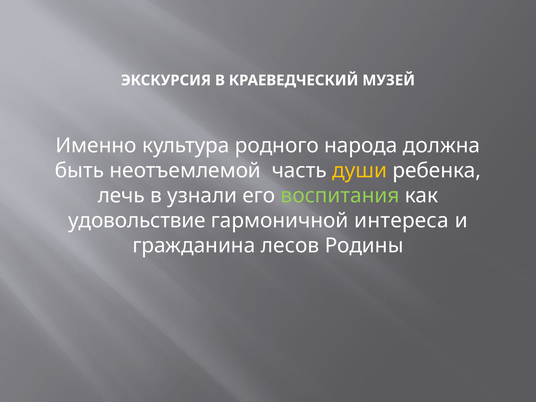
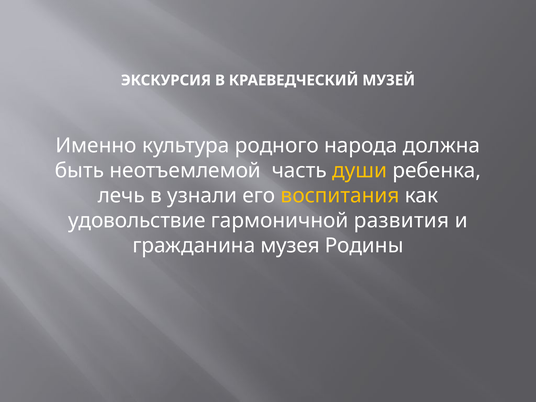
воспитания colour: light green -> yellow
интереса: интереса -> развития
лесов: лесов -> музея
